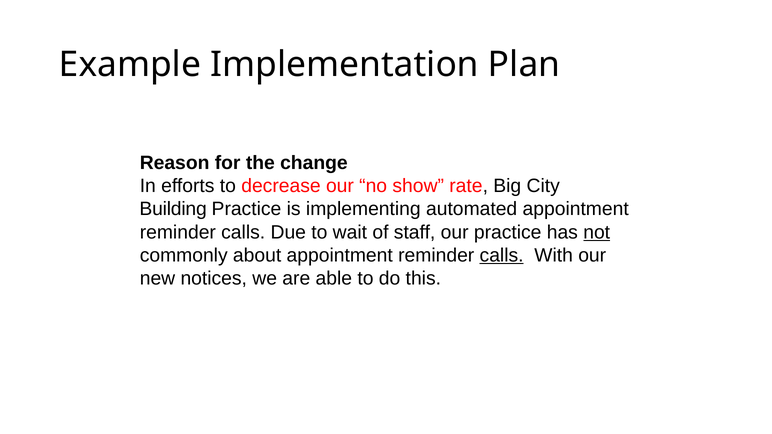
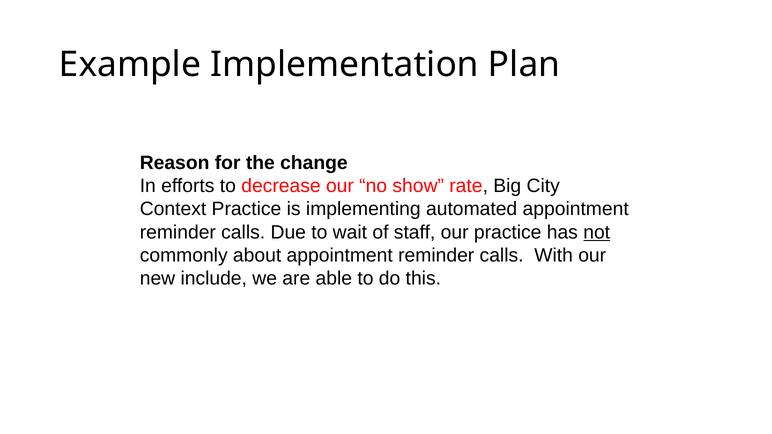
Building: Building -> Context
calls at (502, 255) underline: present -> none
notices: notices -> include
